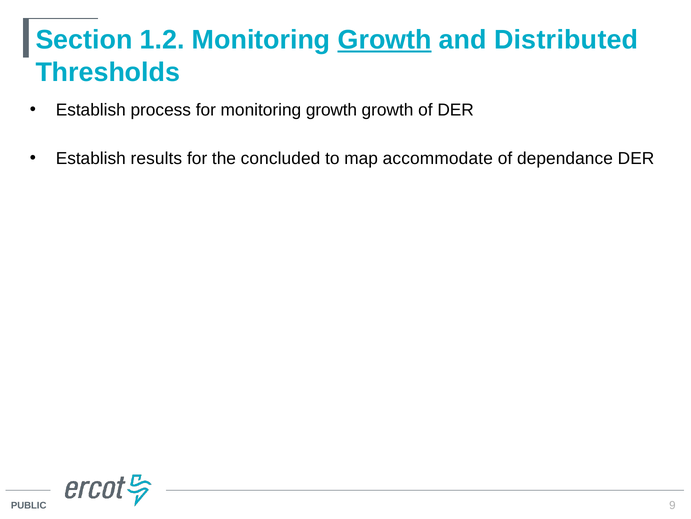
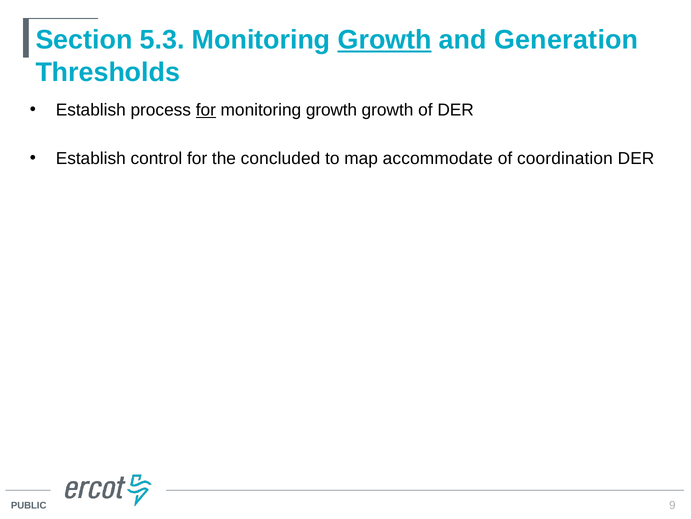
1.2: 1.2 -> 5.3
Distributed: Distributed -> Generation
for at (206, 110) underline: none -> present
results: results -> control
dependance: dependance -> coordination
